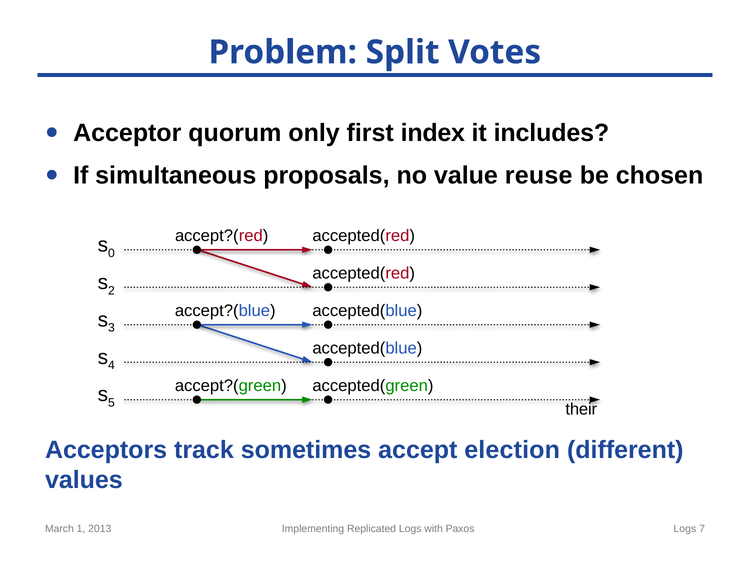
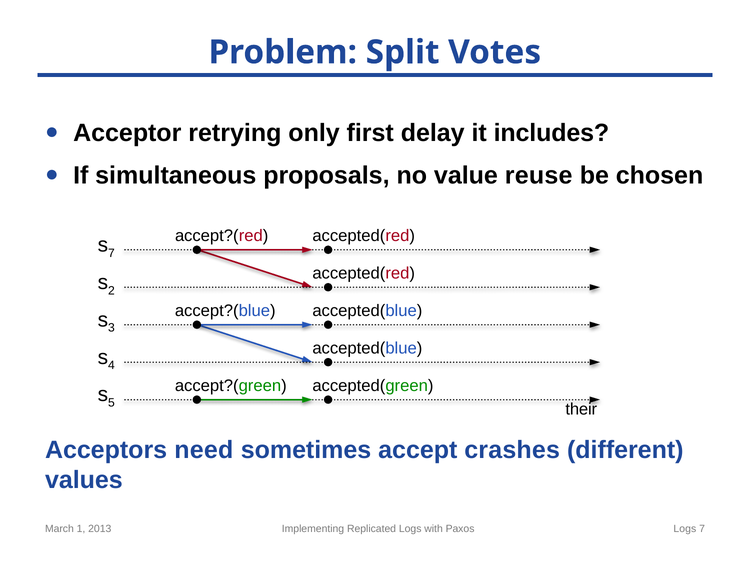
quorum: quorum -> retrying
index: index -> delay
0 at (111, 253): 0 -> 7
track: track -> need
election: election -> crashes
